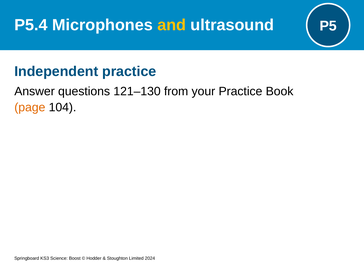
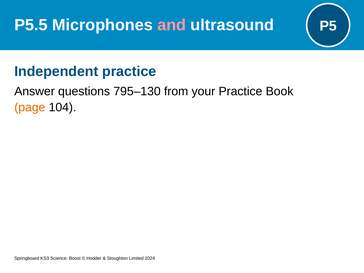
P5.4: P5.4 -> P5.5
and colour: yellow -> pink
121–130: 121–130 -> 795–130
